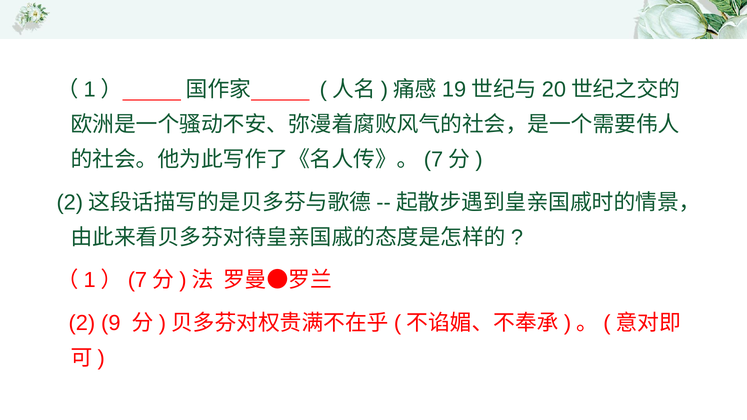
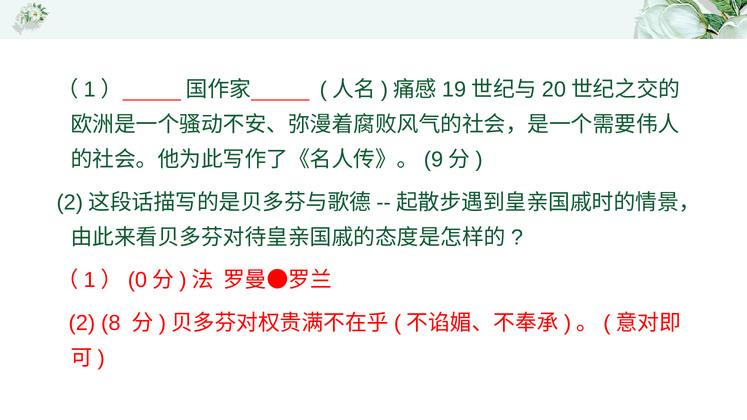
7 at (434, 160): 7 -> 9
7 at (137, 280): 7 -> 0
9: 9 -> 8
